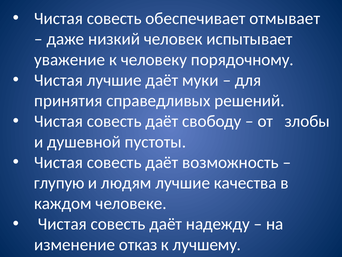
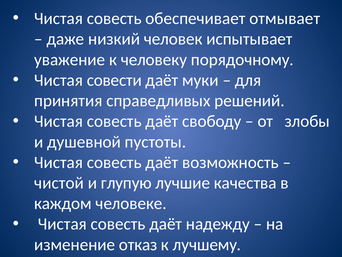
Чистая лучшие: лучшие -> совести
глупую: глупую -> чистой
людям: людям -> глупую
